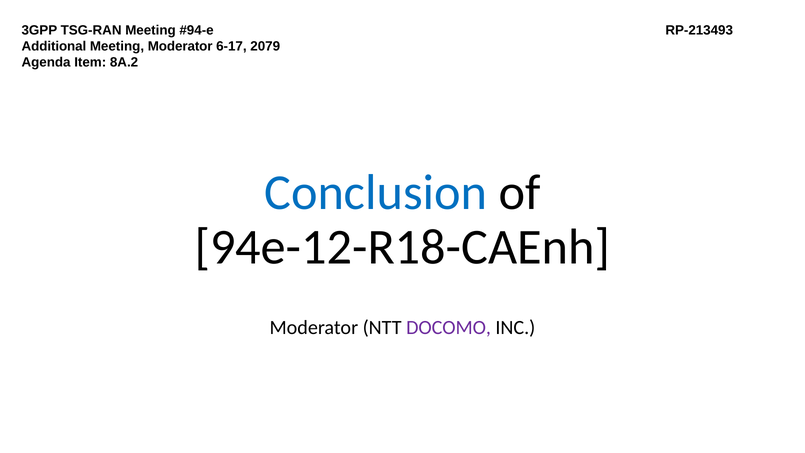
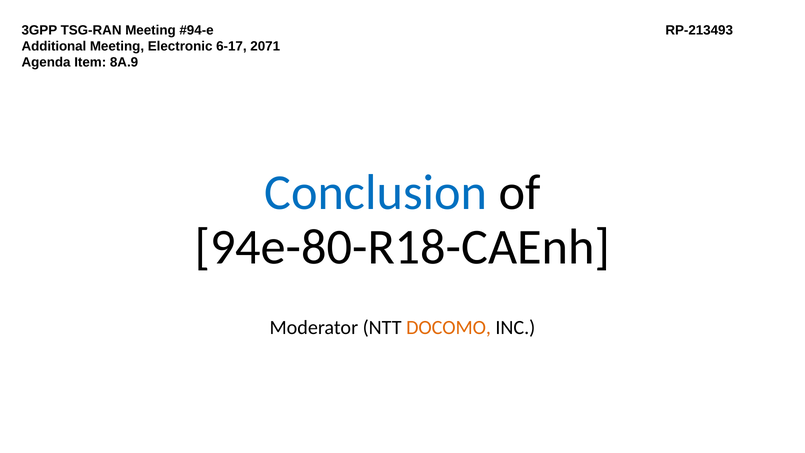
Meeting Moderator: Moderator -> Electronic
2079: 2079 -> 2071
8A.2: 8A.2 -> 8A.9
94e-12-R18-CAEnh: 94e-12-R18-CAEnh -> 94e-80-R18-CAEnh
DOCOMO colour: purple -> orange
